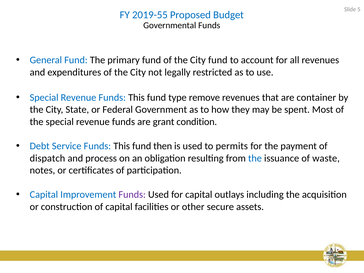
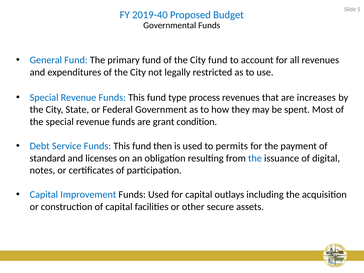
2019-55: 2019-55 -> 2019-40
remove: remove -> process
container: container -> increases
dispatch: dispatch -> standard
process: process -> licenses
waste: waste -> digital
Funds at (132, 195) colour: purple -> black
